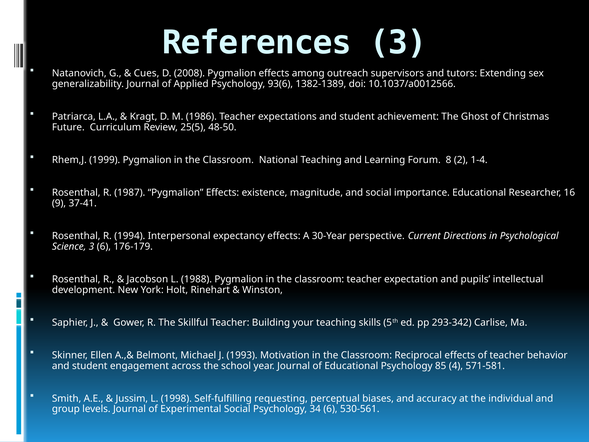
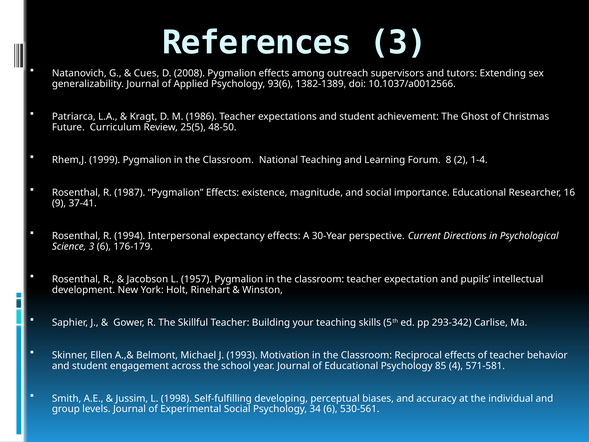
1988: 1988 -> 1957
requesting: requesting -> developing
